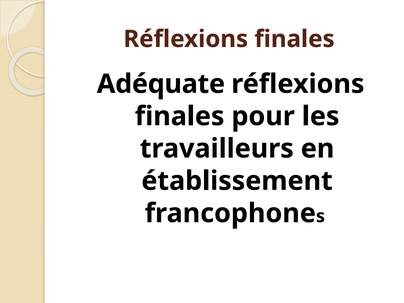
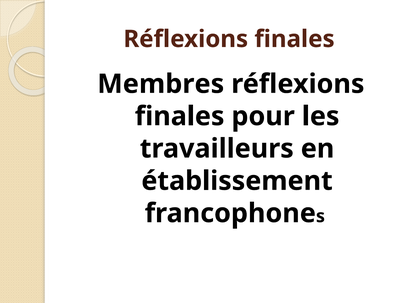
Adéquate: Adéquate -> Membres
